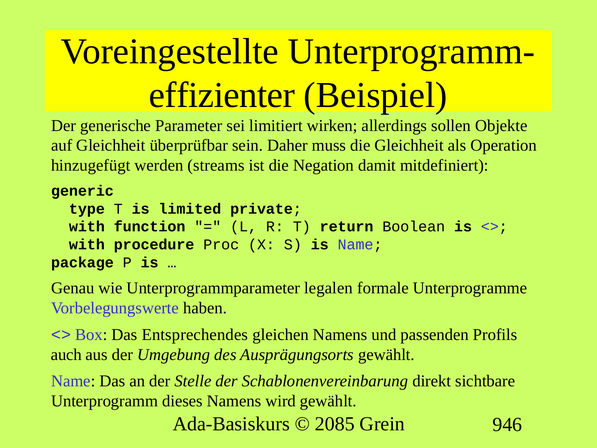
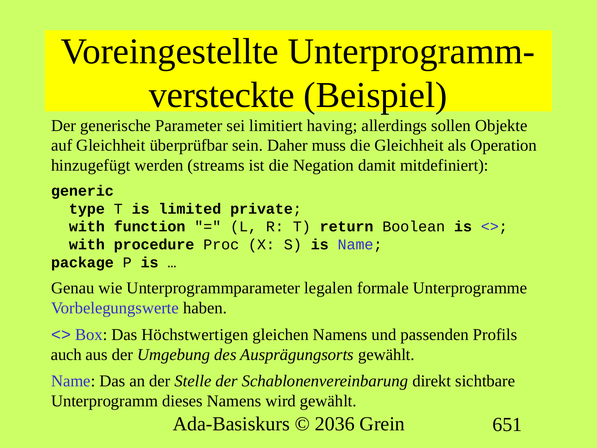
effizienter: effizienter -> versteckte
wirken: wirken -> having
Entsprechendes: Entsprechendes -> Höchstwertigen
2085: 2085 -> 2036
946: 946 -> 651
